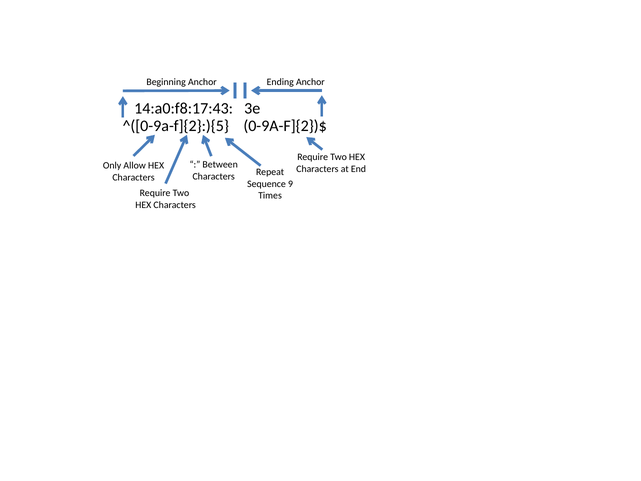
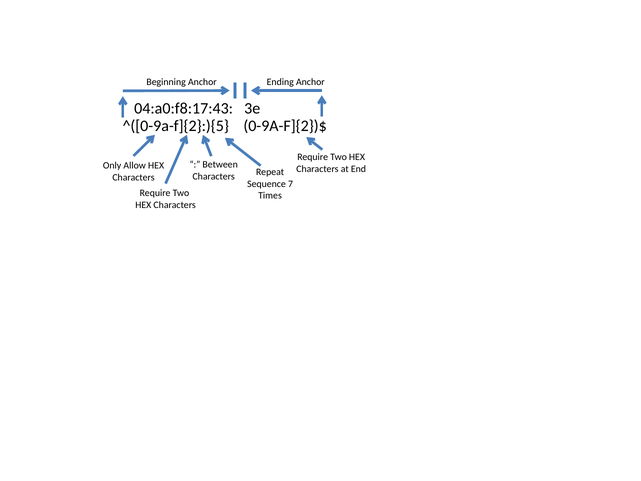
14:a0:f8:17:43: 14:a0:f8:17:43 -> 04:a0:f8:17:43
9: 9 -> 7
